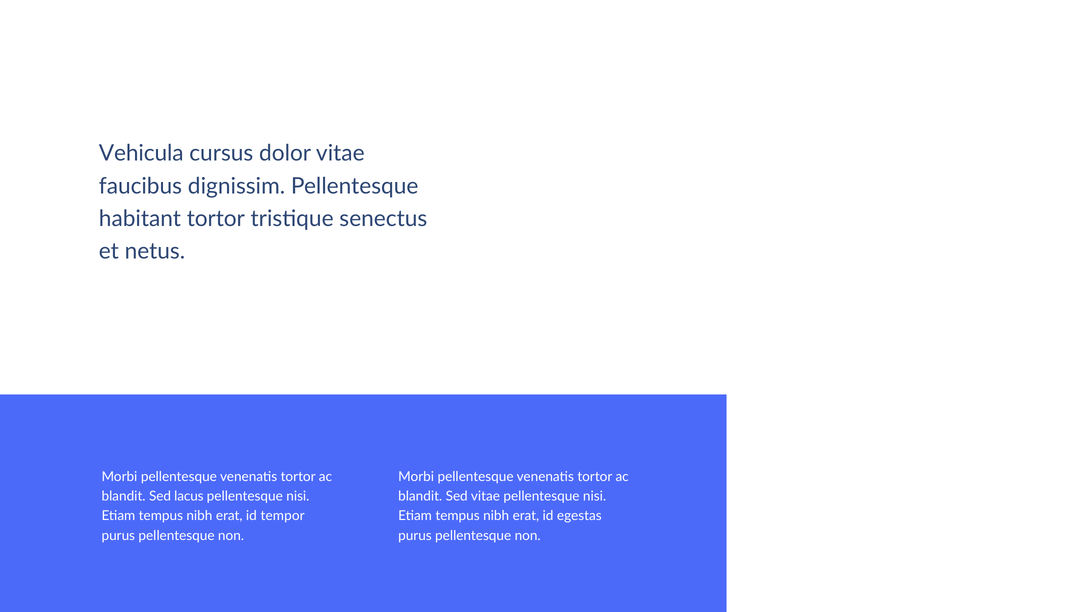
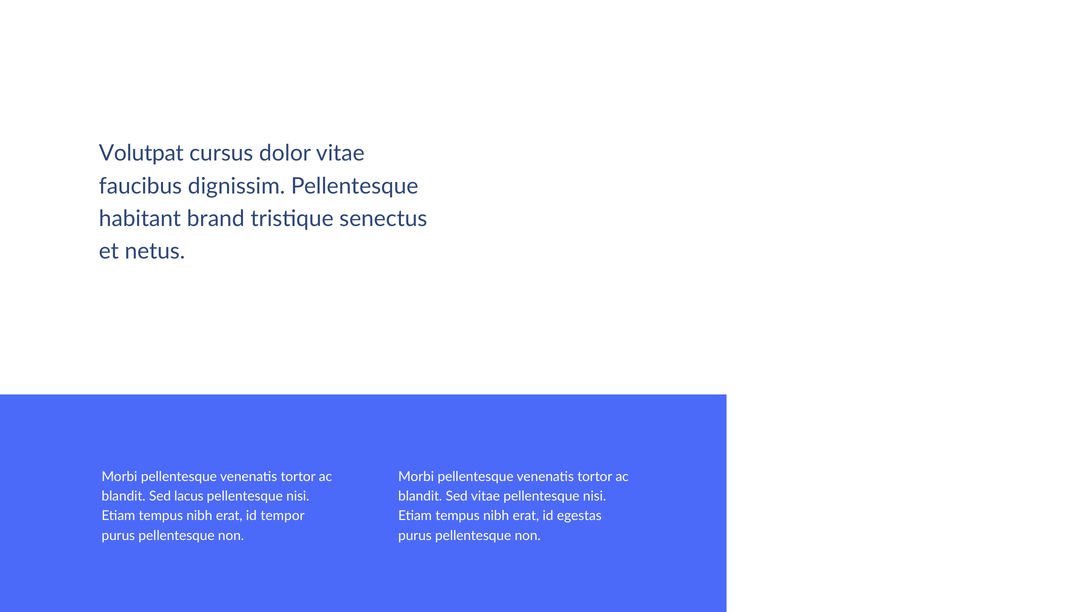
Vehicula: Vehicula -> Volutpat
habitant tortor: tortor -> brand
